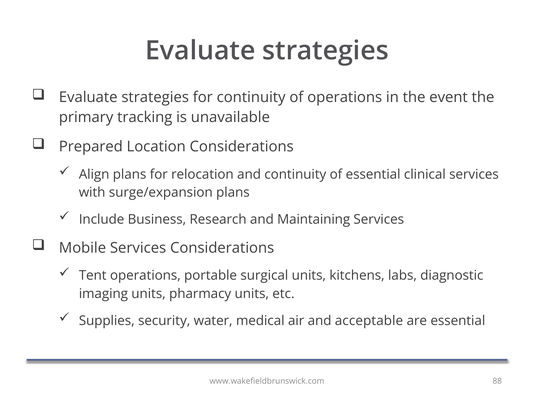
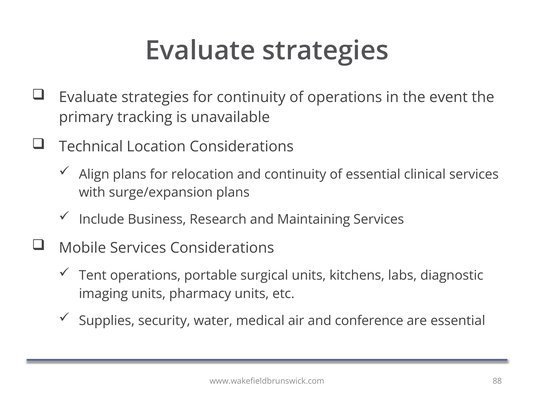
Prepared: Prepared -> Technical
acceptable: acceptable -> conference
